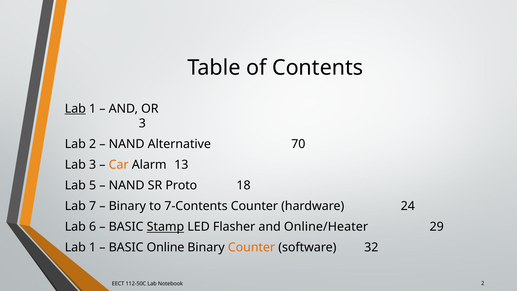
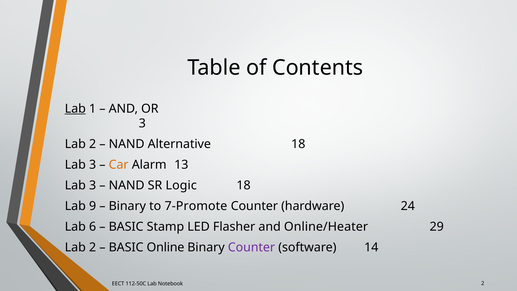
Alternative 70: 70 -> 18
5 at (93, 185): 5 -> 3
Proto: Proto -> Logic
7: 7 -> 9
7-Contents: 7-Contents -> 7-Promote
Stamp underline: present -> none
1 at (93, 247): 1 -> 2
Counter at (251, 247) colour: orange -> purple
32: 32 -> 14
